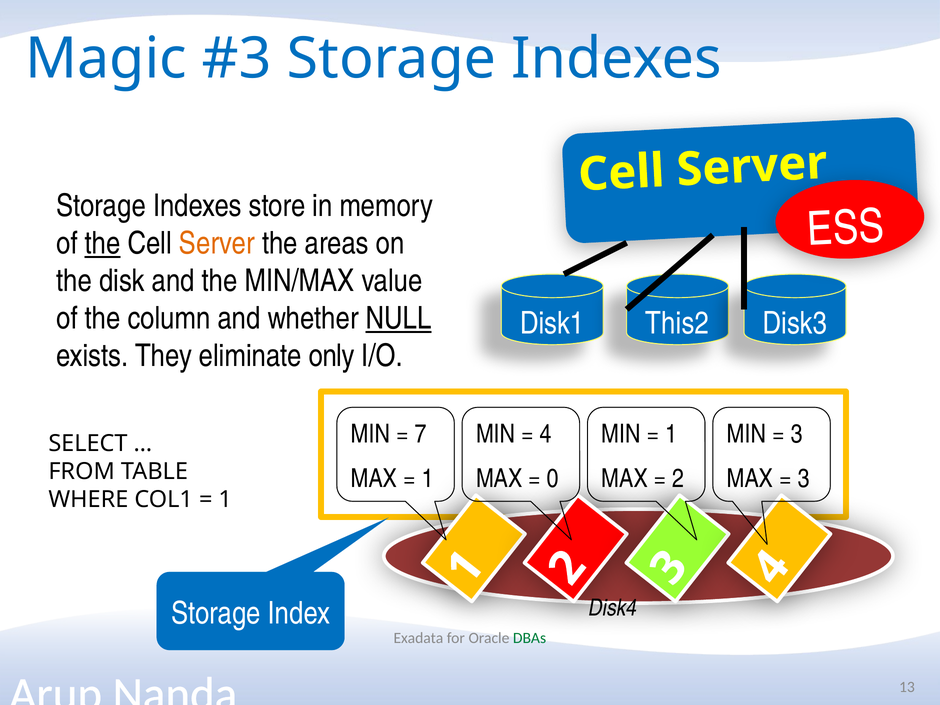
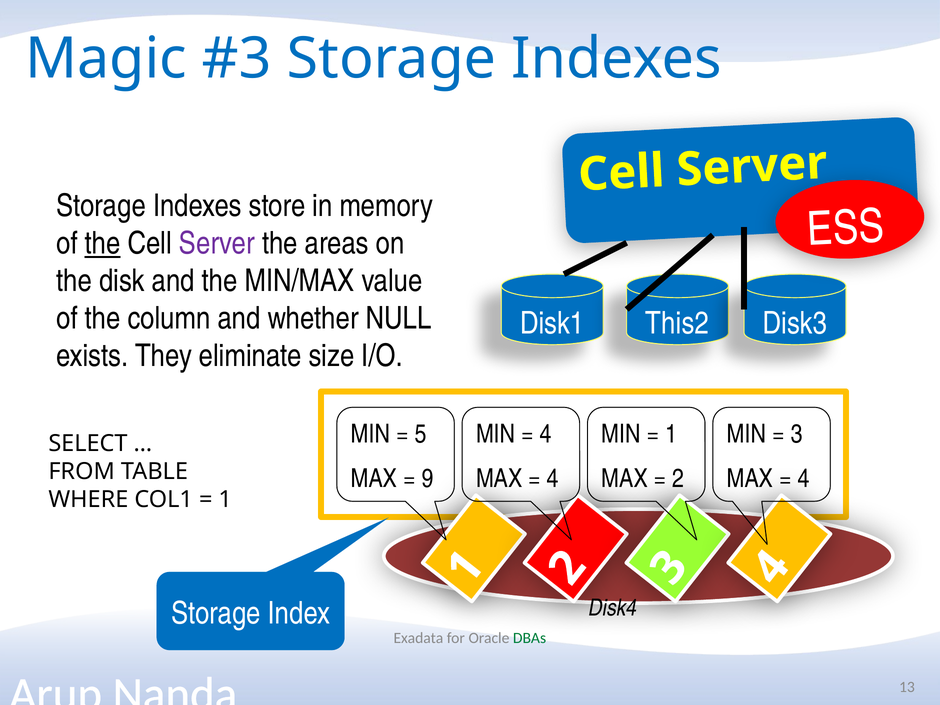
Server at (217, 243) colour: orange -> purple
NULL underline: present -> none
only: only -> size
7: 7 -> 5
1 at (428, 478): 1 -> 9
0 at (553, 478): 0 -> 4
3 at (804, 478): 3 -> 4
